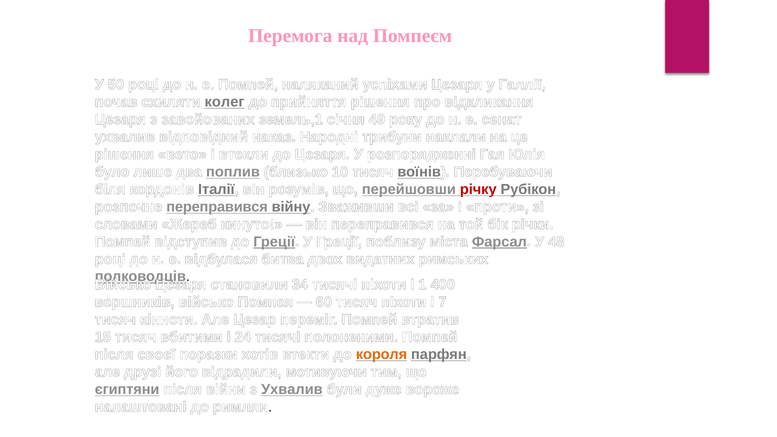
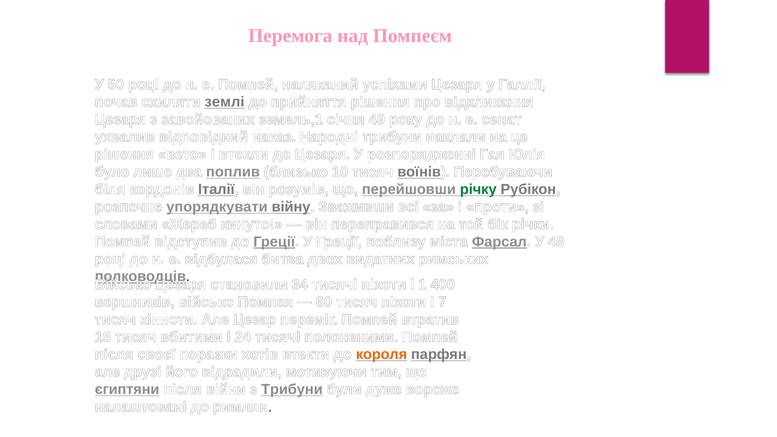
колег: колег -> землі
річку colour: red -> green
розпочне переправився: переправився -> упорядкувати
з Ухвалив: Ухвалив -> Трибуни
